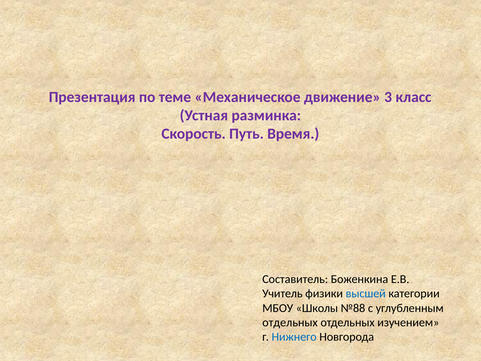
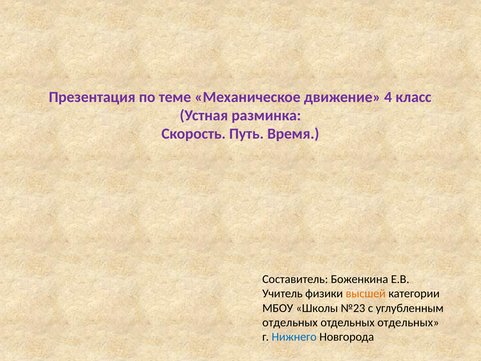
3: 3 -> 4
высшей colour: blue -> orange
№88: №88 -> №23
изучением at (408, 322): изучением -> отдельных
